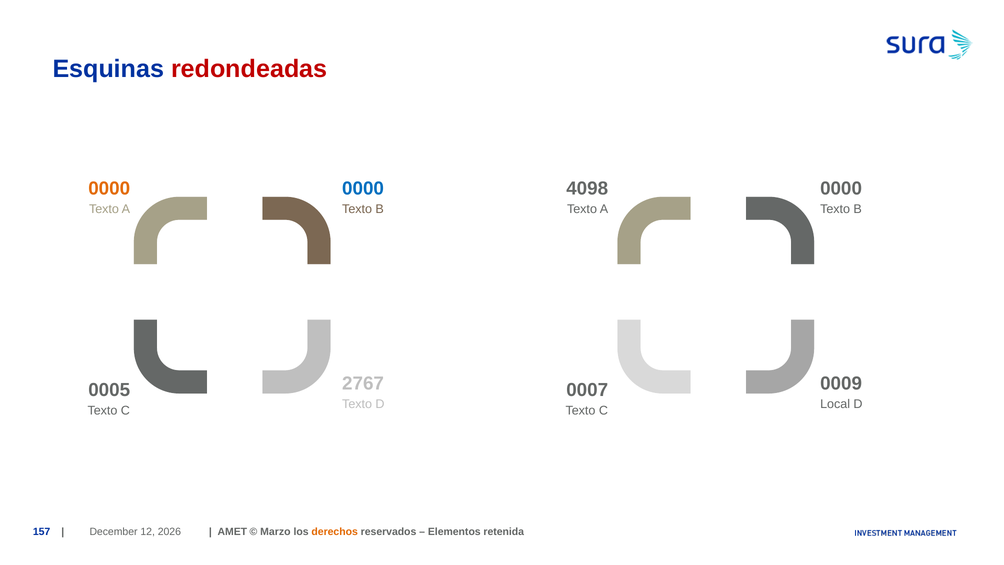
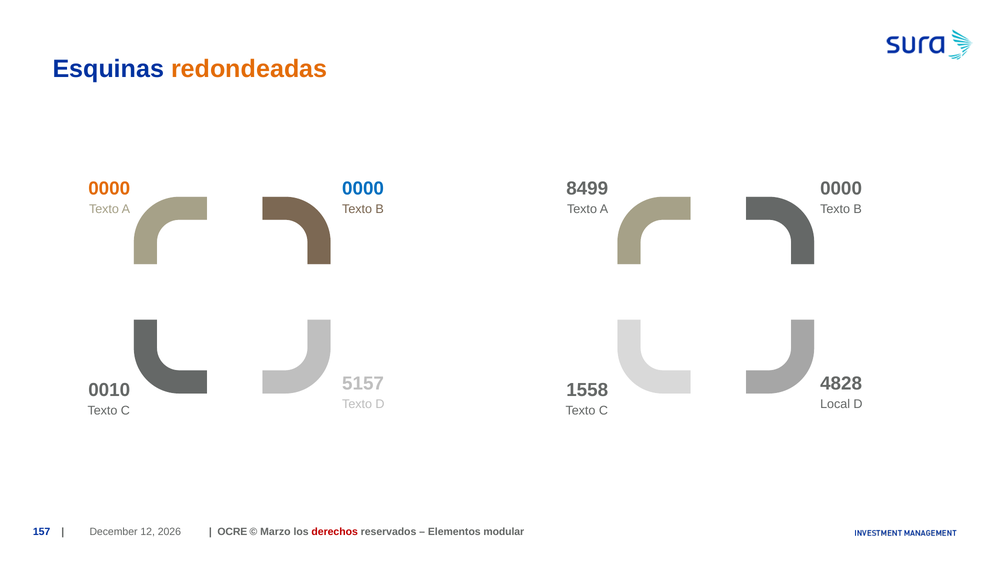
redondeadas colour: red -> orange
4098: 4098 -> 8499
2767: 2767 -> 5157
0009: 0009 -> 4828
0005: 0005 -> 0010
0007: 0007 -> 1558
AMET: AMET -> OCRE
derechos colour: orange -> red
retenida: retenida -> modular
